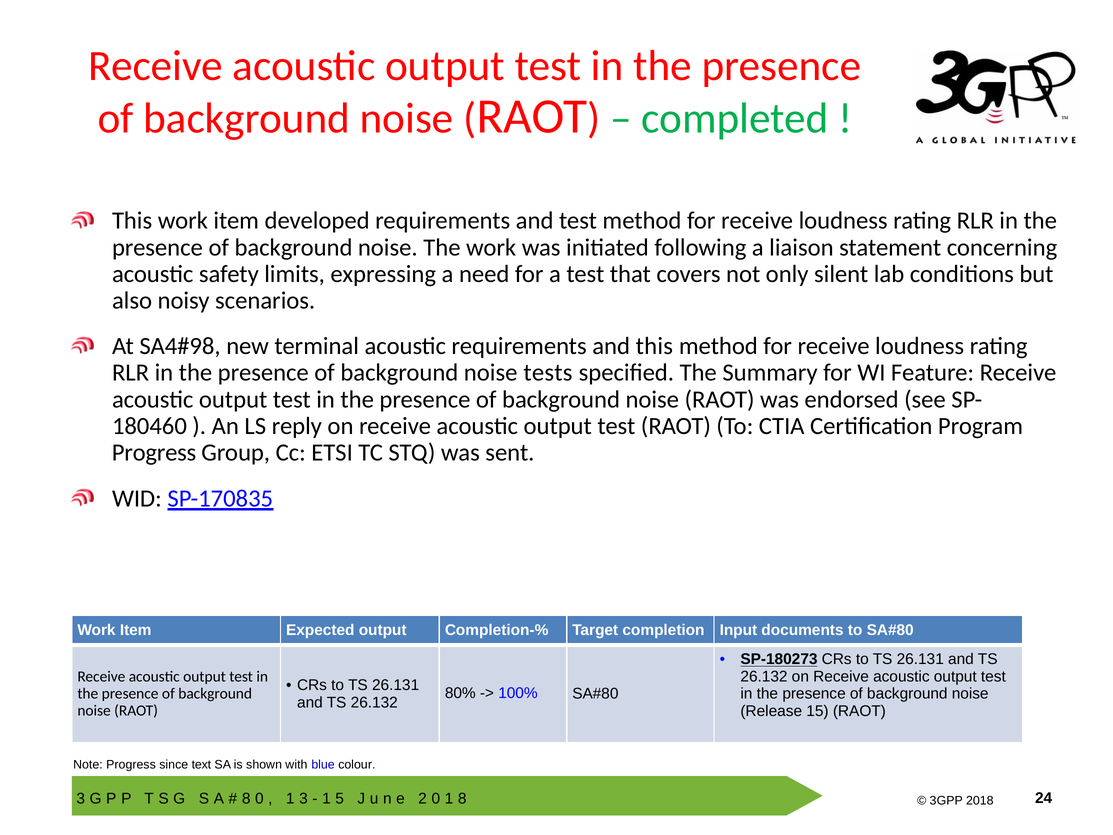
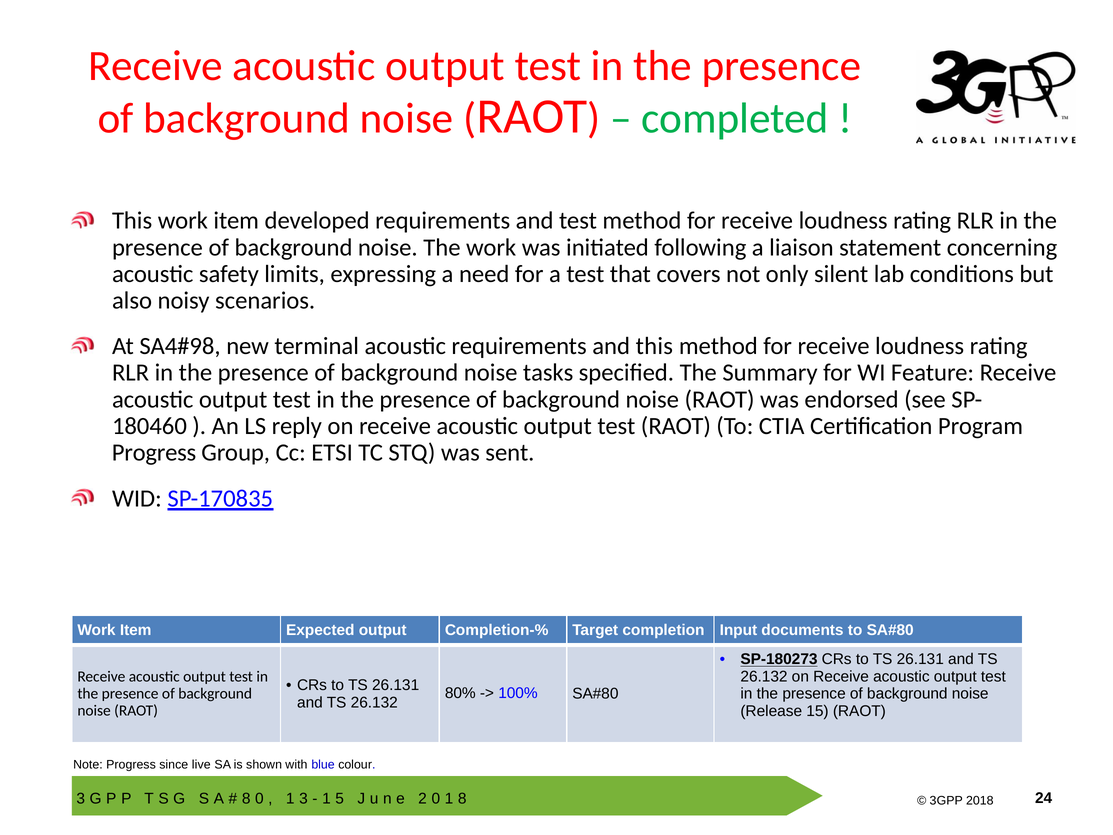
tests: tests -> tasks
text: text -> live
